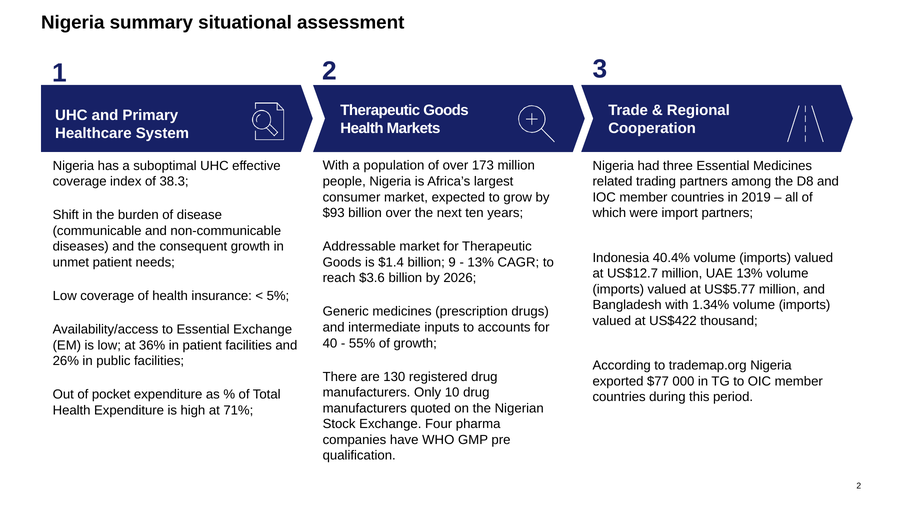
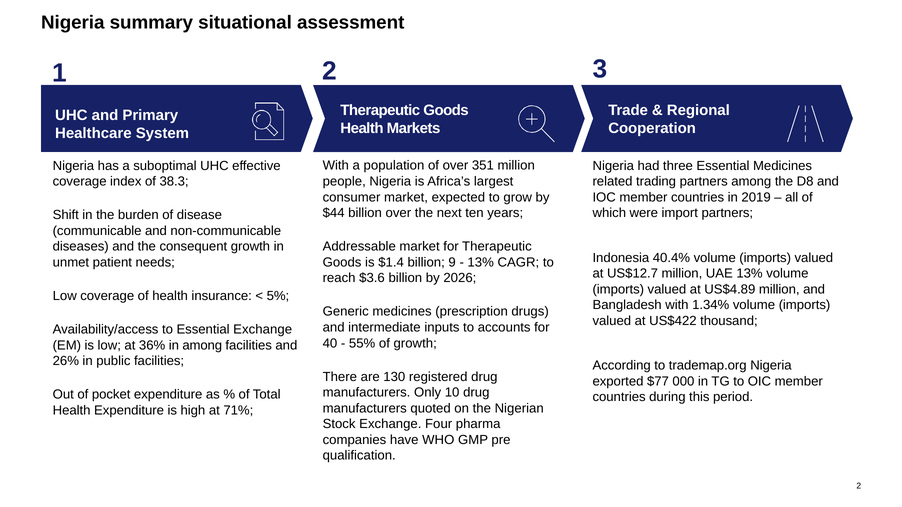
173: 173 -> 351
$93: $93 -> $44
US$5.77: US$5.77 -> US$4.89
in patient: patient -> among
